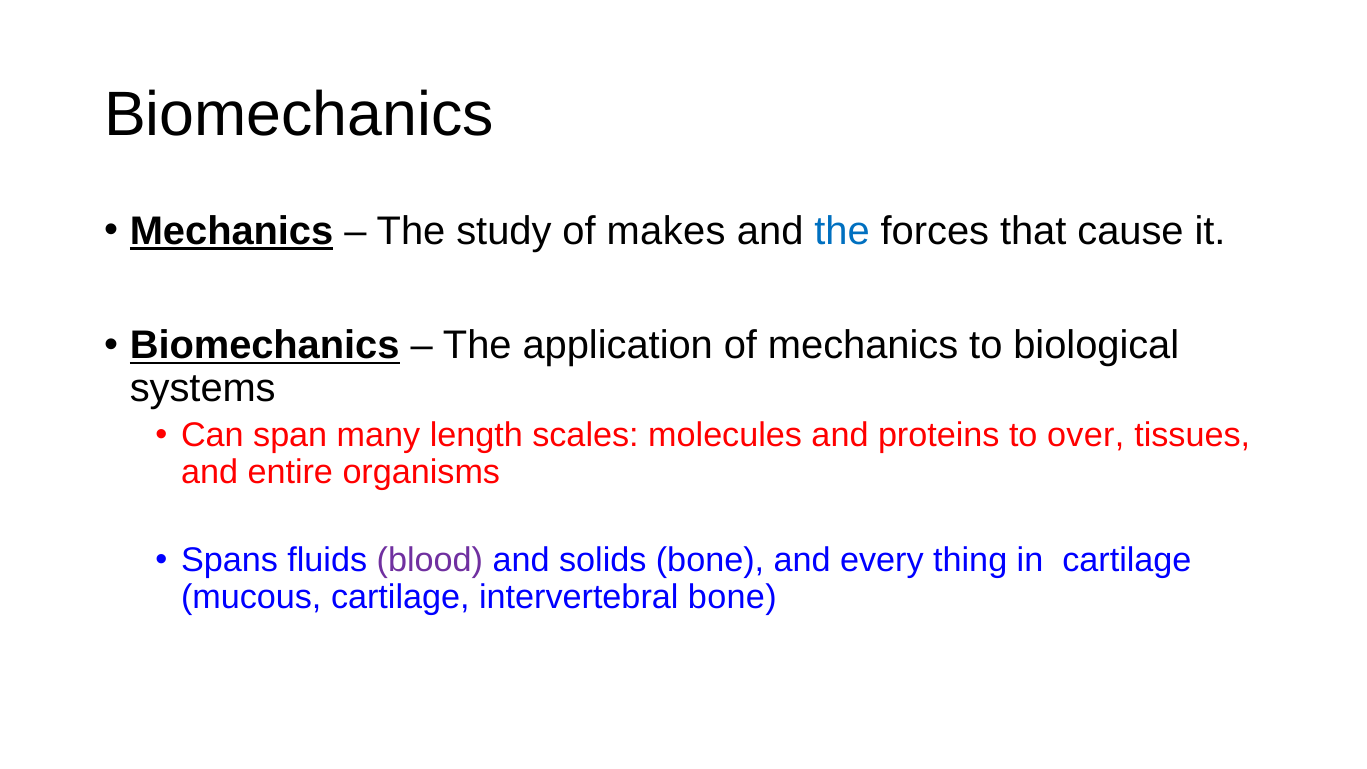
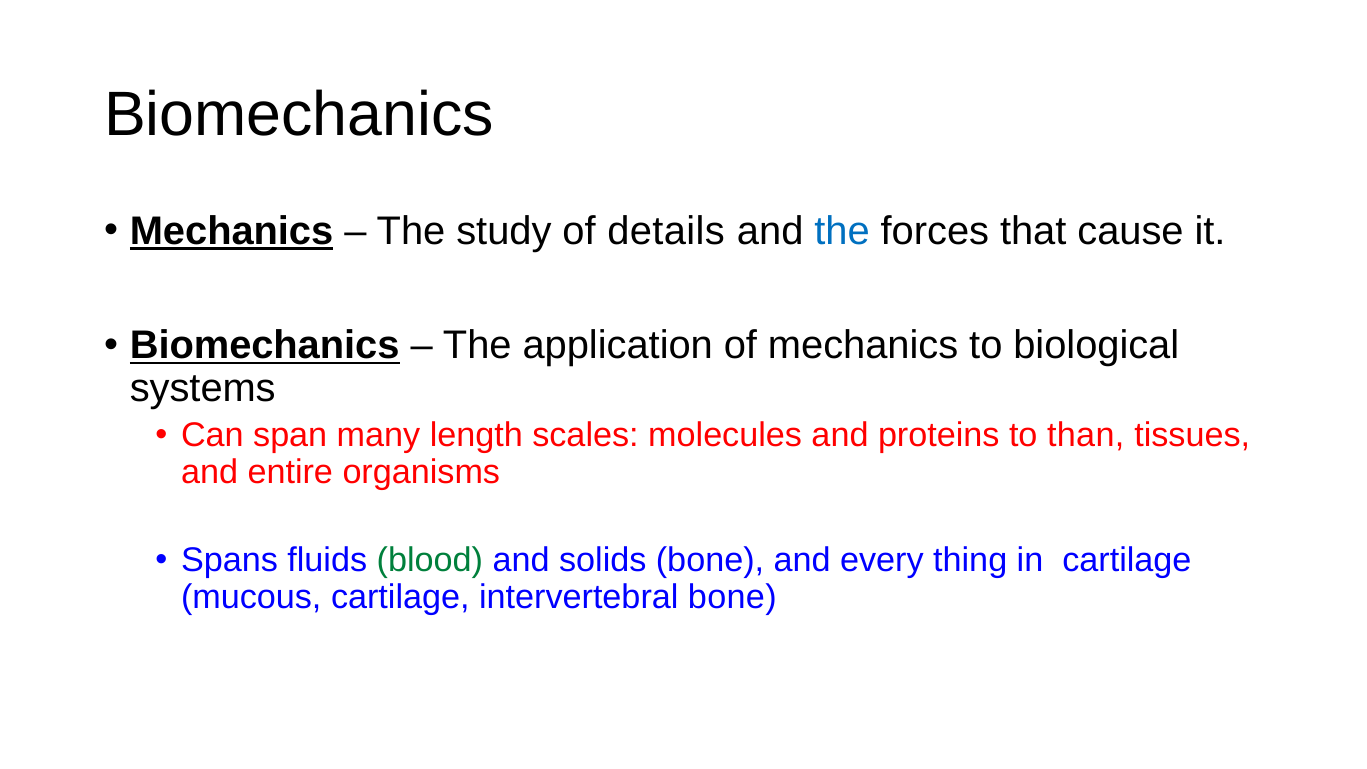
makes: makes -> details
over: over -> than
blood colour: purple -> green
